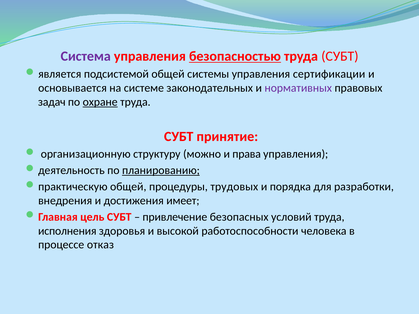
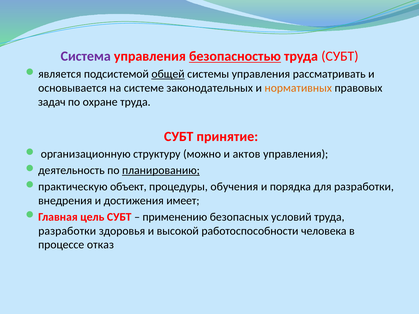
общей at (168, 74) underline: none -> present
сертификации: сертификации -> рассматривать
нормативных colour: purple -> orange
охране underline: present -> none
права: права -> актов
общей at (128, 187): общей -> объект
трудовых: трудовых -> обучения
привлечение: привлечение -> применению
исполнения at (67, 231): исполнения -> разработки
